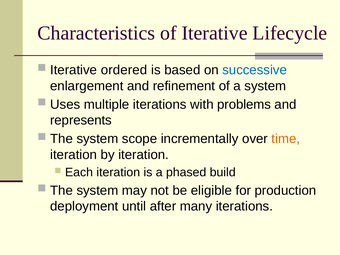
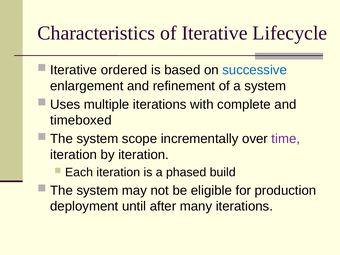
problems: problems -> complete
represents: represents -> timeboxed
time colour: orange -> purple
